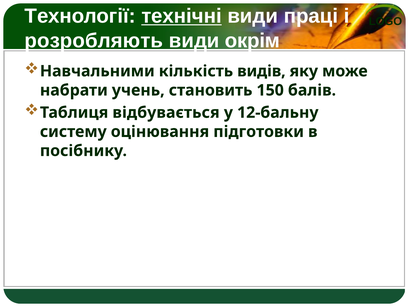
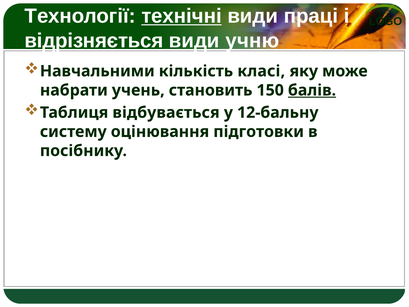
розробляють: розробляють -> відрізняється
окрім: окрім -> учню
видів: видів -> класі
балів underline: none -> present
